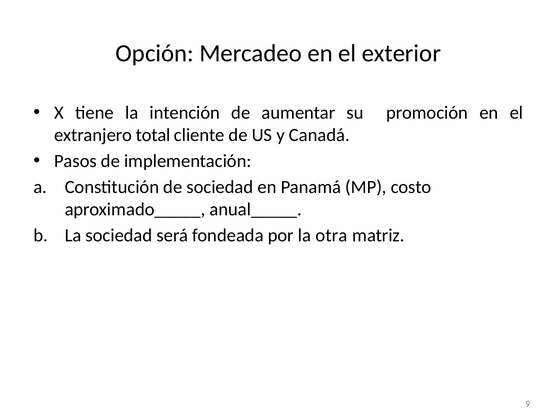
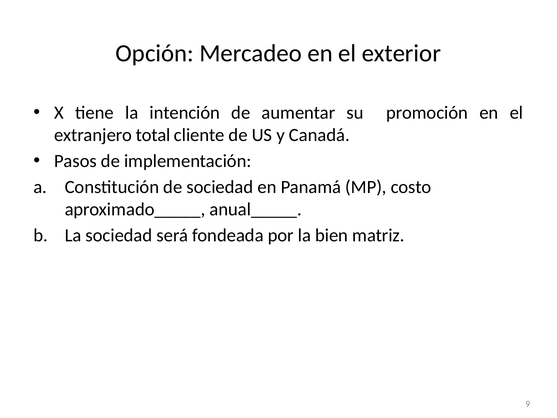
otra: otra -> bien
